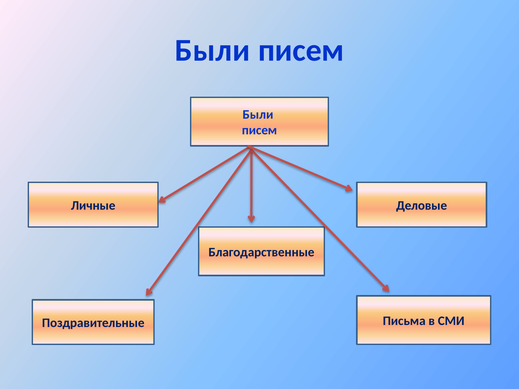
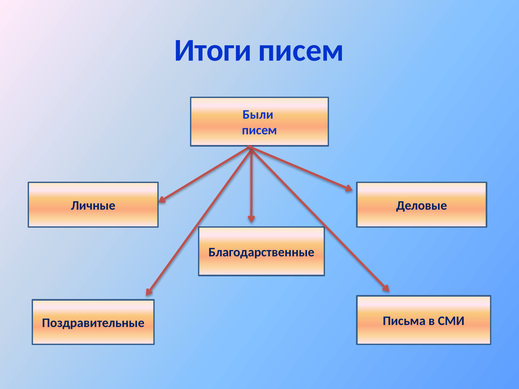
Были at (213, 50): Были -> Итоги
